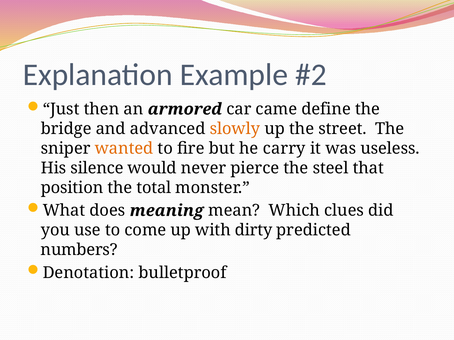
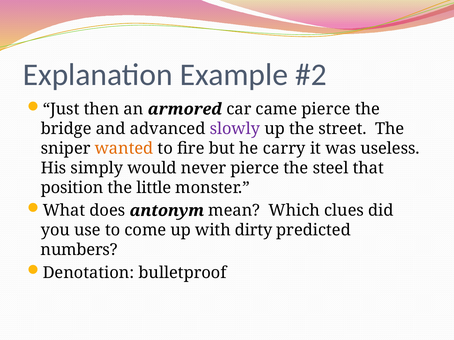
came define: define -> pierce
slowly colour: orange -> purple
silence: silence -> simply
total: total -> little
meaning: meaning -> antonym
